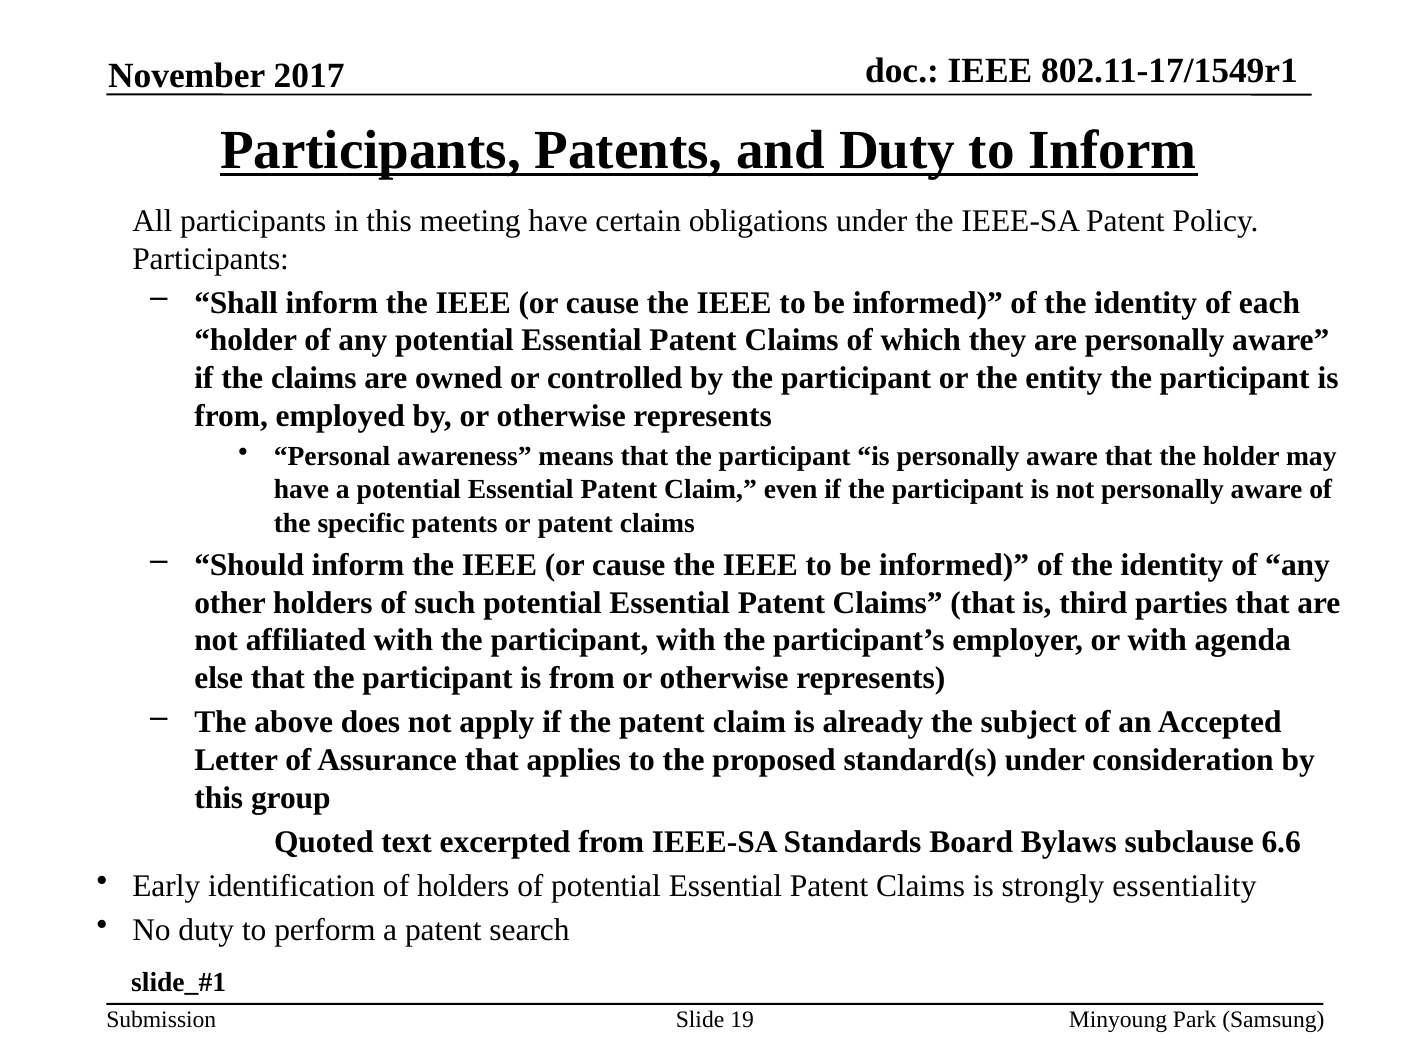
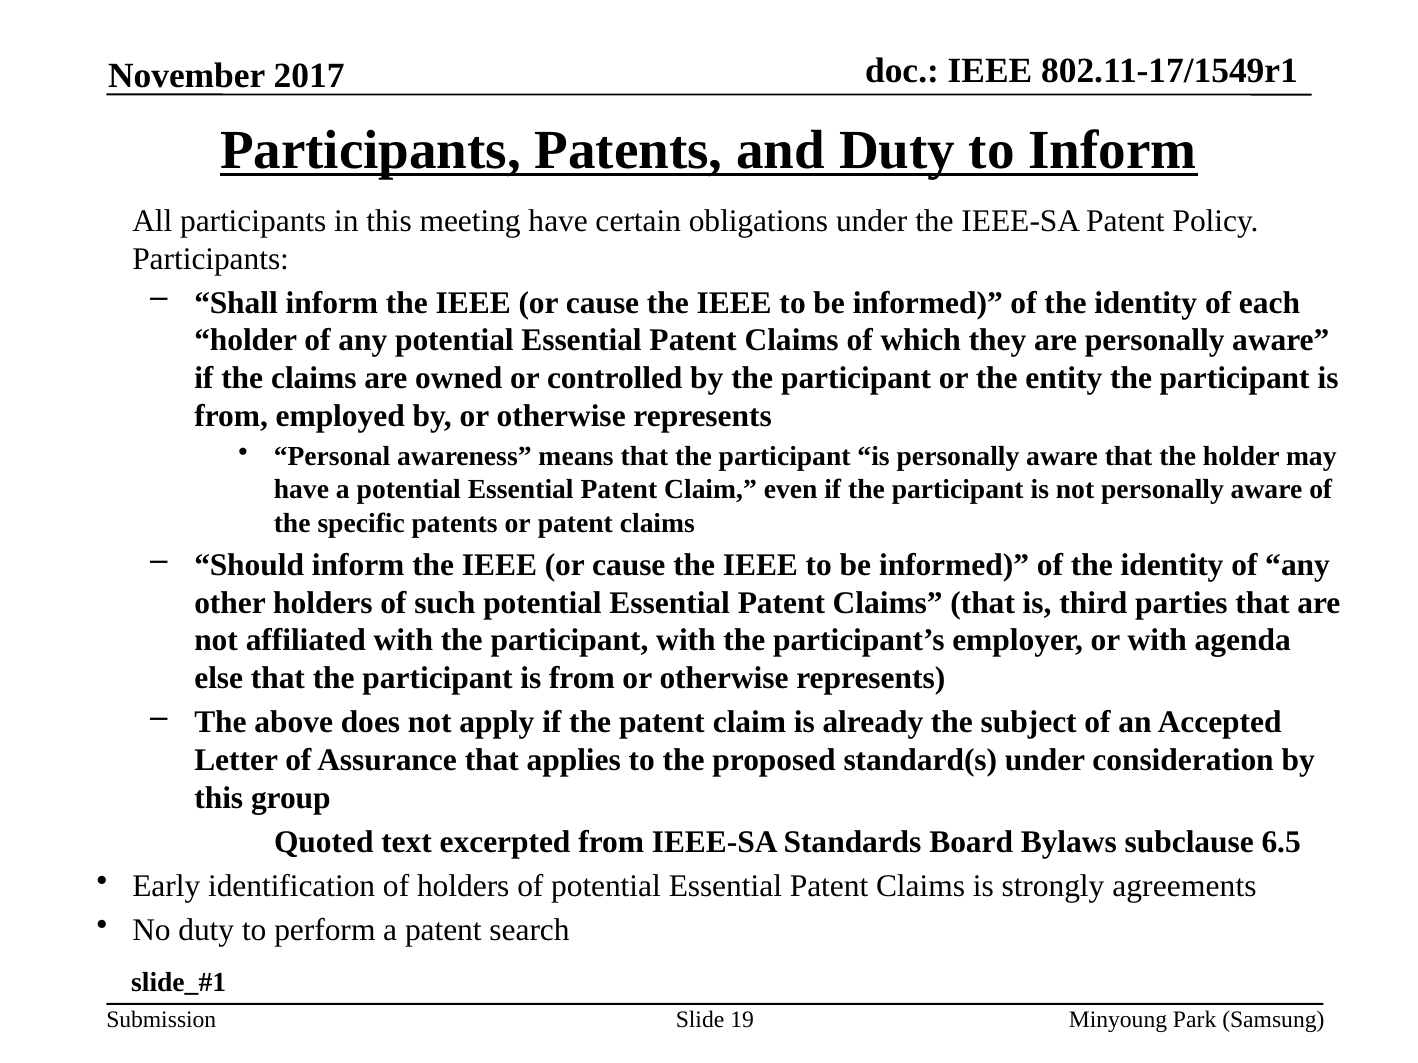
6.6: 6.6 -> 6.5
essentiality: essentiality -> agreements
